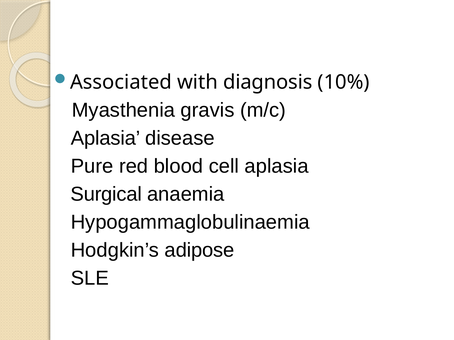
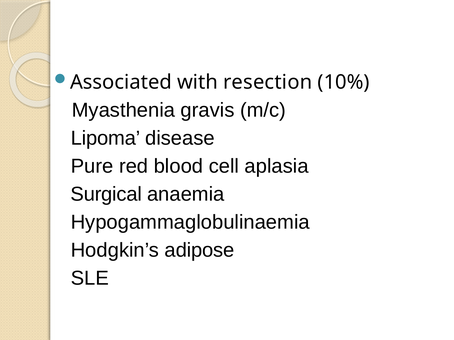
diagnosis: diagnosis -> resection
Aplasia at (106, 138): Aplasia -> Lipoma
